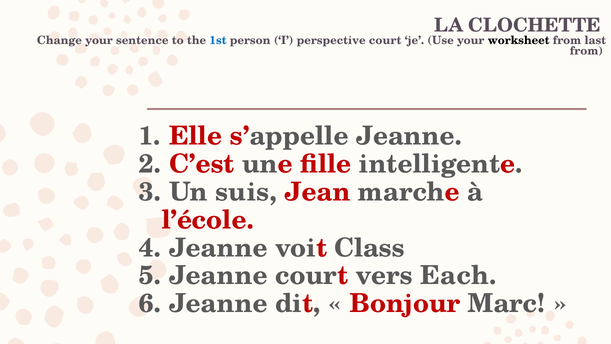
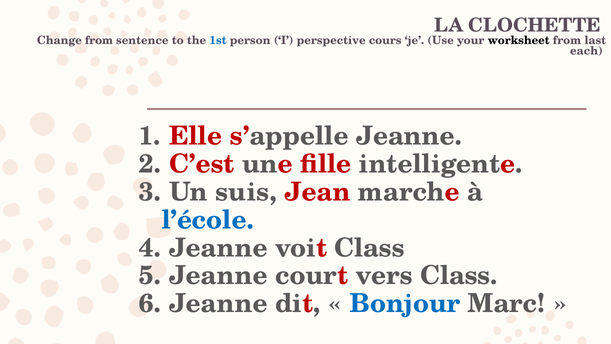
Change your: your -> from
perspective court: court -> cours
from at (586, 51): from -> each
l’école colour: red -> blue
vers Each: Each -> Class
Bonjour colour: red -> blue
